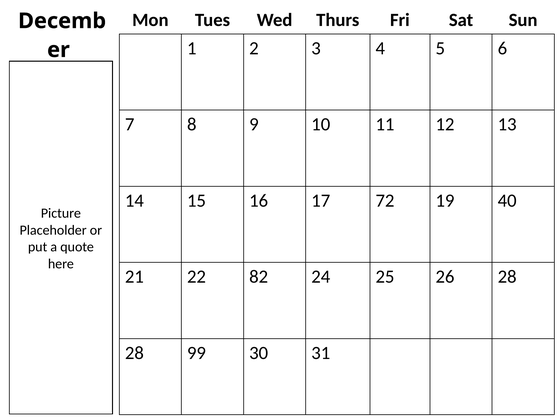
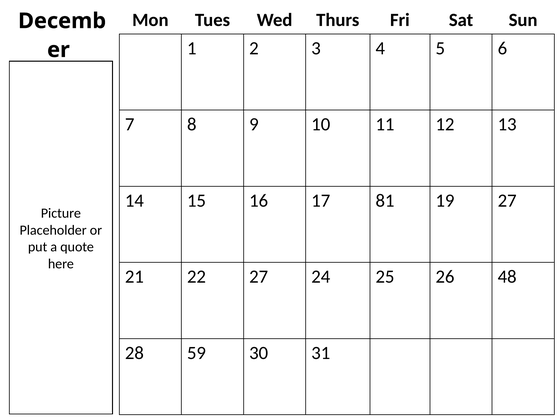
72: 72 -> 81
19 40: 40 -> 27
22 82: 82 -> 27
26 28: 28 -> 48
99: 99 -> 59
